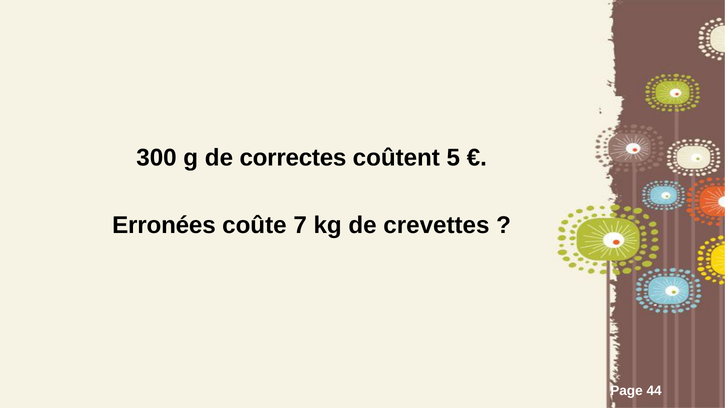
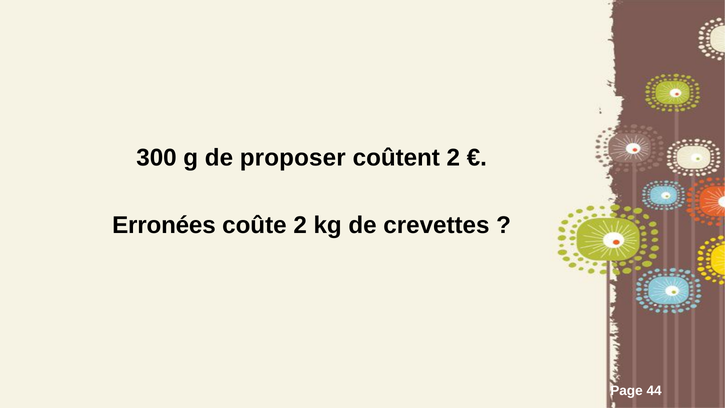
correctes: correctes -> proposer
coûtent 5: 5 -> 2
coûte 7: 7 -> 2
